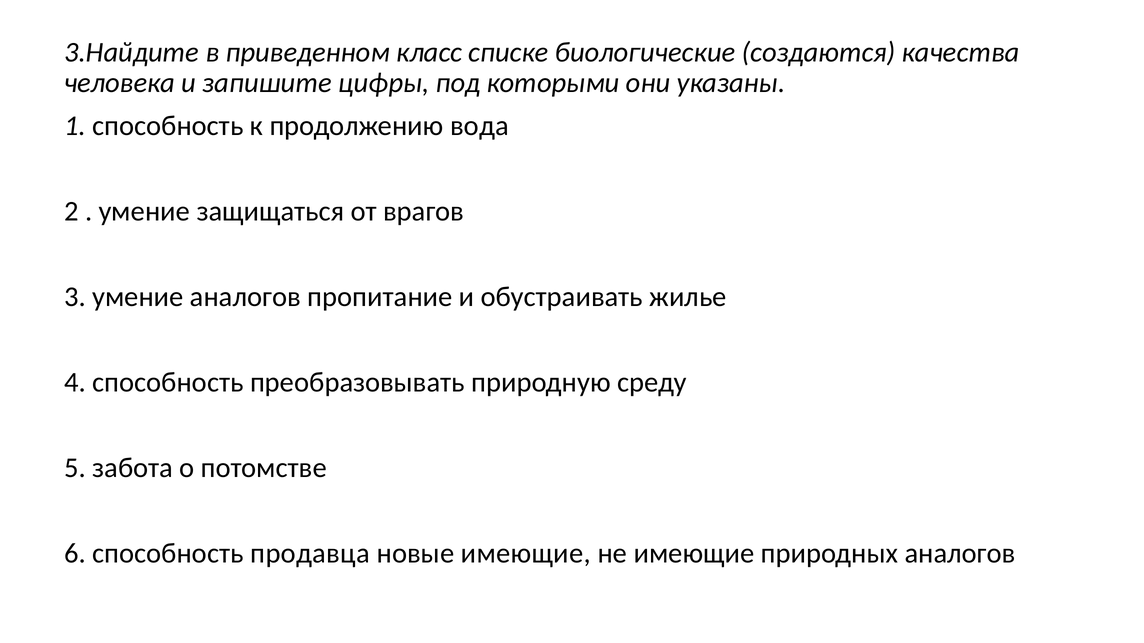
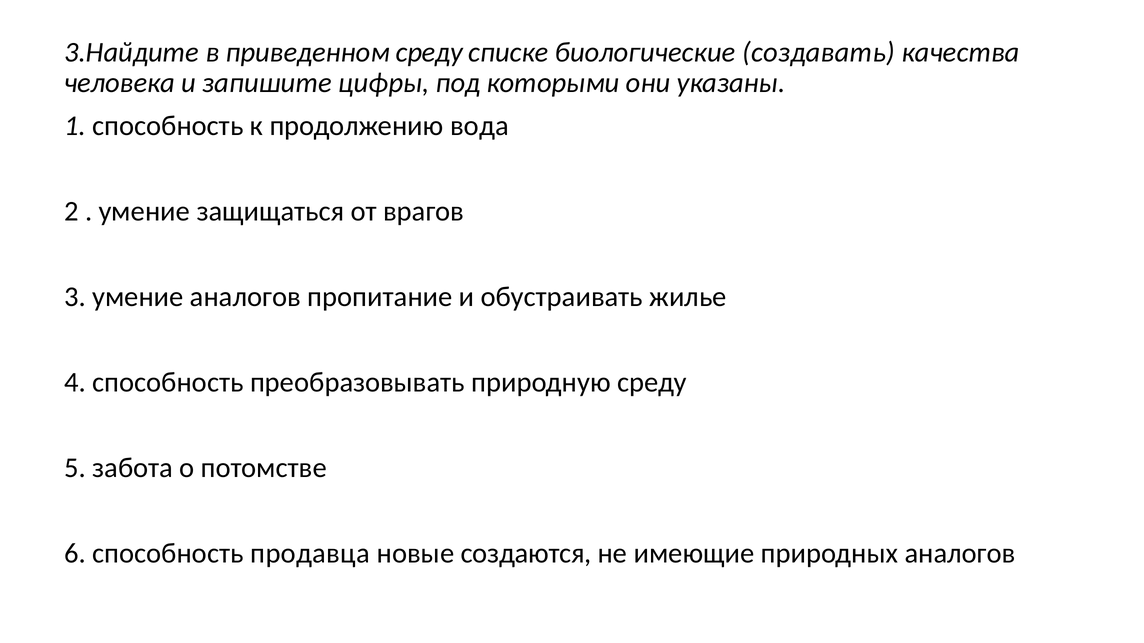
приведенном класс: класс -> среду
создаются: создаются -> создавать
новые имеющие: имеющие -> создаются
